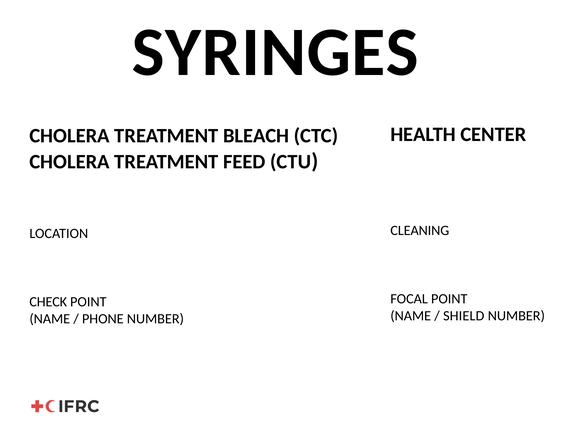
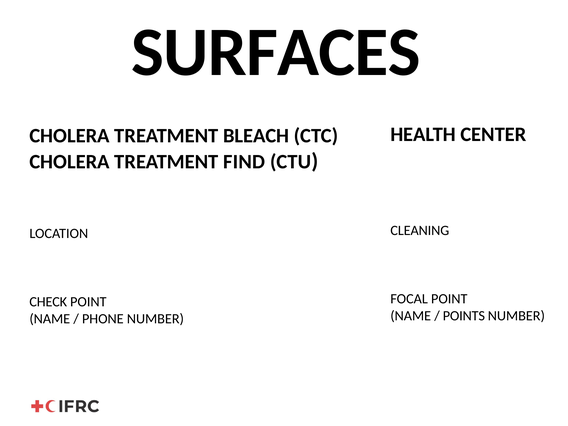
SYRINGES: SYRINGES -> SURFACES
FEED: FEED -> FIND
SHIELD: SHIELD -> POINTS
